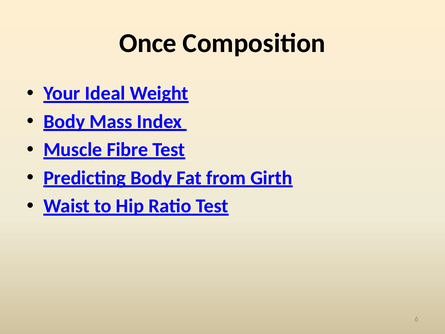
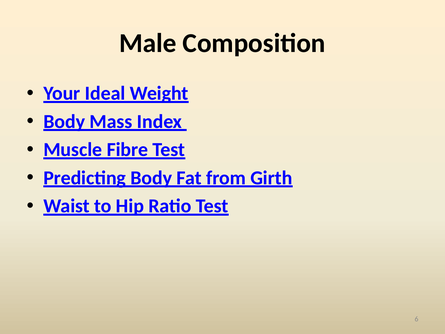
Once: Once -> Male
